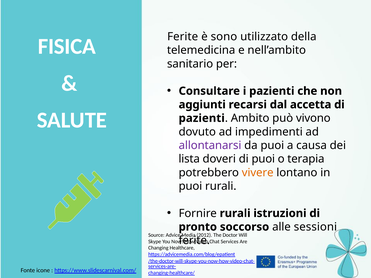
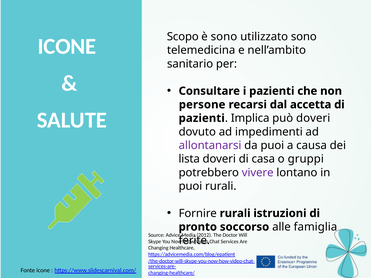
Ferite at (183, 37): Ferite -> Scopo
utilizzato della: della -> sono
FISICA at (67, 46): FISICA -> ICONE
aggiunti: aggiunti -> persone
Ambito: Ambito -> Implica
può vivono: vivono -> doveri
di puoi: puoi -> casa
terapia: terapia -> gruppi
vivere colour: orange -> purple
sessioni: sessioni -> famiglia
